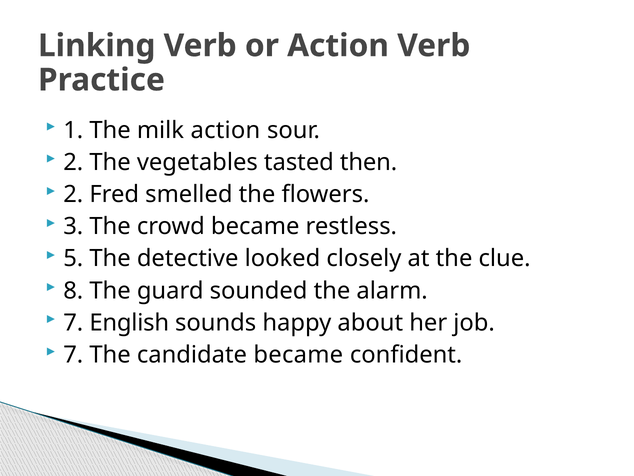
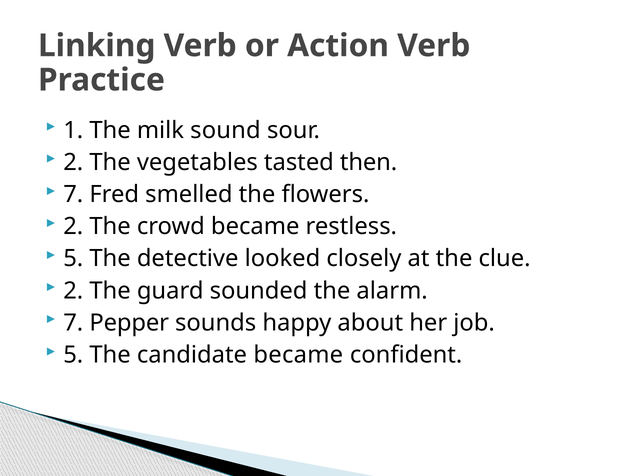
milk action: action -> sound
2 at (73, 194): 2 -> 7
3 at (73, 226): 3 -> 2
8 at (73, 290): 8 -> 2
English: English -> Pepper
7 at (73, 355): 7 -> 5
